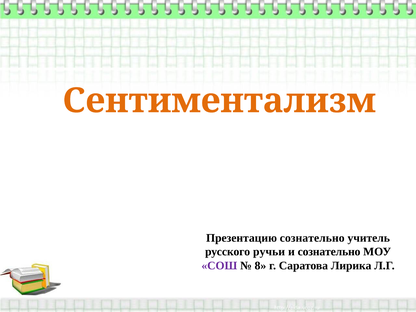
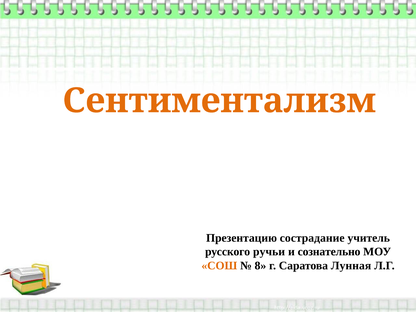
Презентацию сознательно: сознательно -> сострадание
СОШ colour: purple -> orange
Лирика: Лирика -> Лунная
